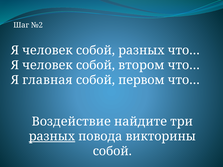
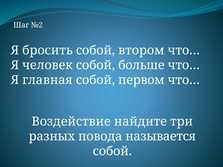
человек at (47, 50): человек -> бросить
собой разных: разных -> втором
втором: втором -> больше
разных at (52, 137) underline: present -> none
викторины: викторины -> называется
